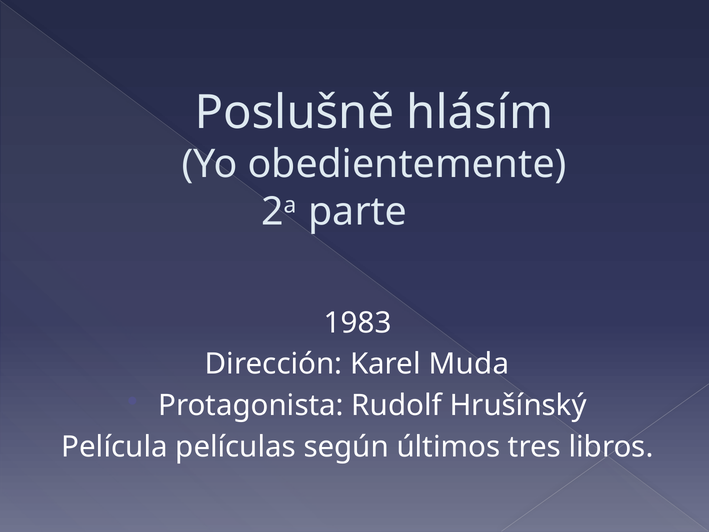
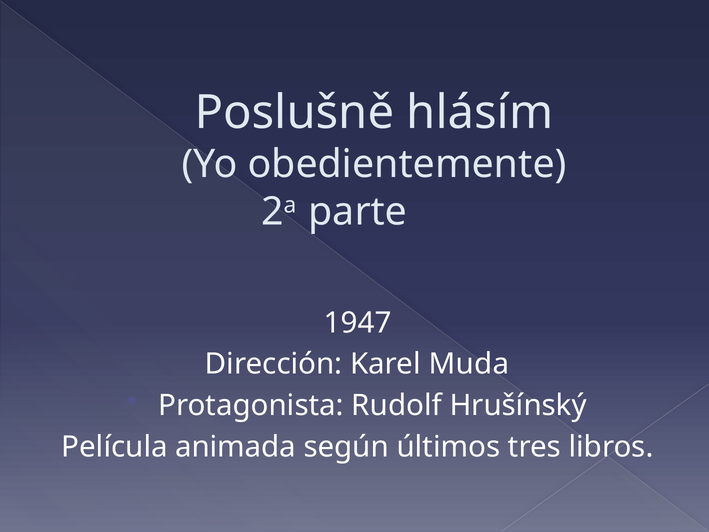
1983: 1983 -> 1947
películas: películas -> animada
